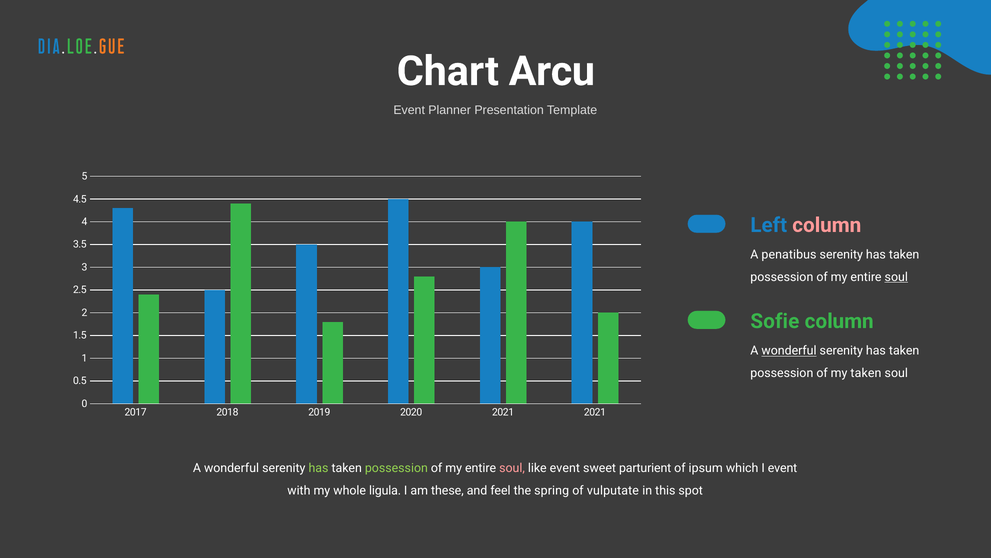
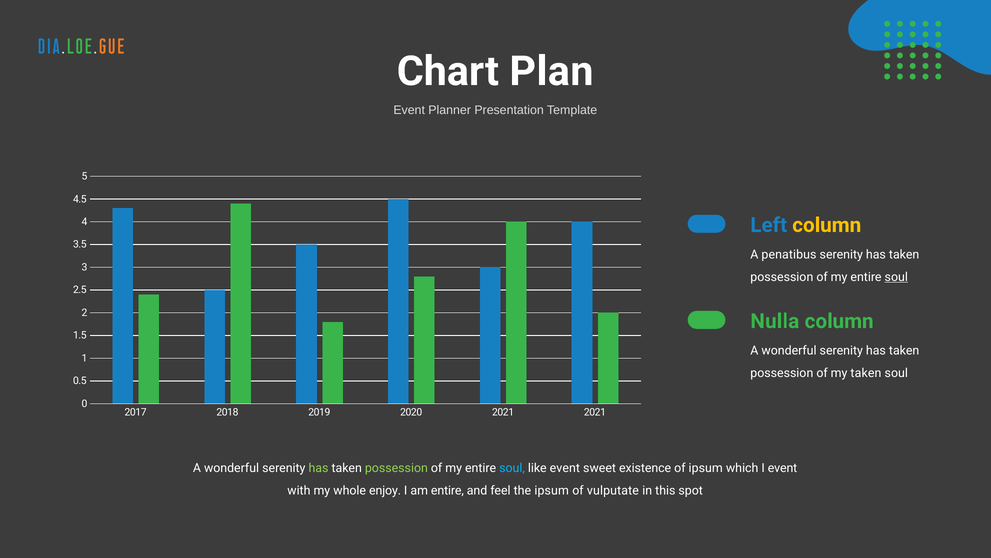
Arcu: Arcu -> Plan
column at (827, 225) colour: pink -> yellow
Sofie: Sofie -> Nulla
wonderful at (789, 351) underline: present -> none
soul at (512, 468) colour: pink -> light blue
parturient: parturient -> existence
ligula: ligula -> enjoy
am these: these -> entire
the spring: spring -> ipsum
